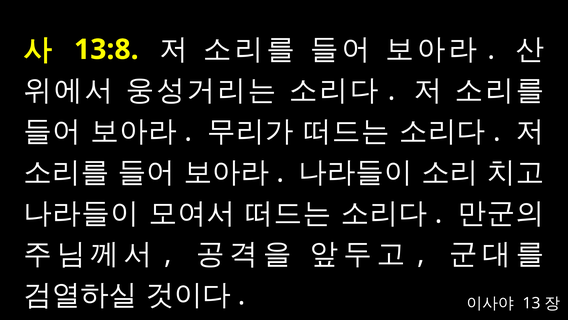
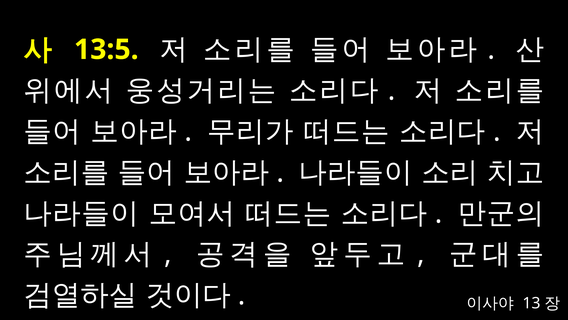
13:8: 13:8 -> 13:5
